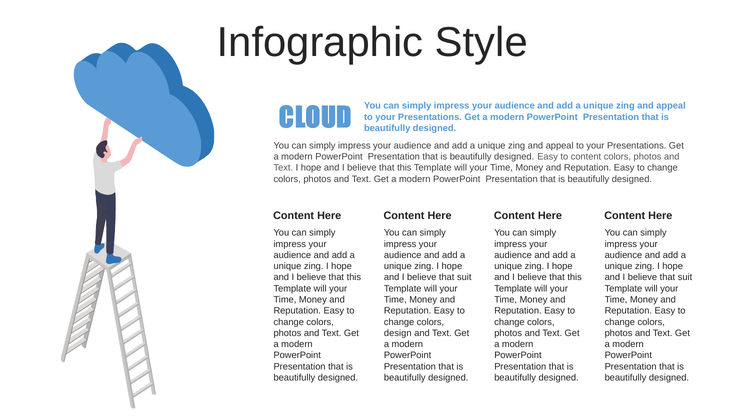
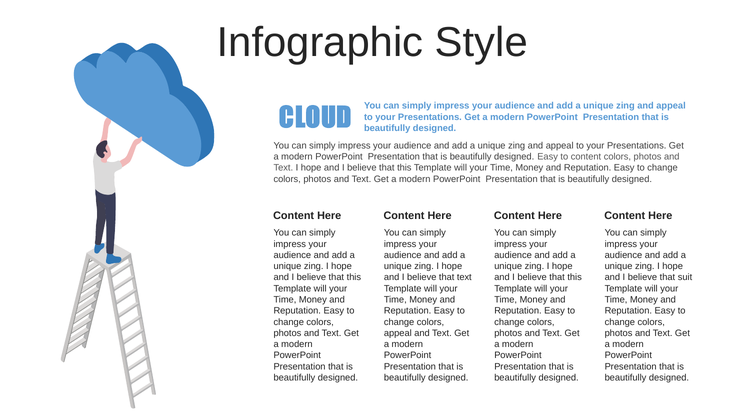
suit at (464, 277): suit -> text
design at (398, 333): design -> appeal
